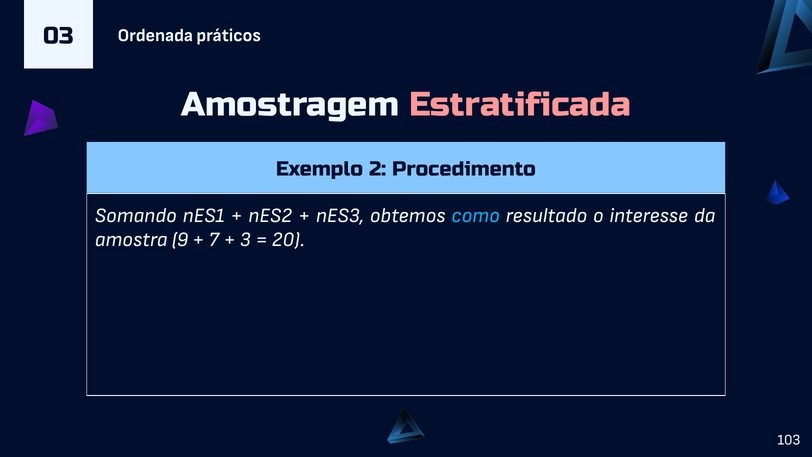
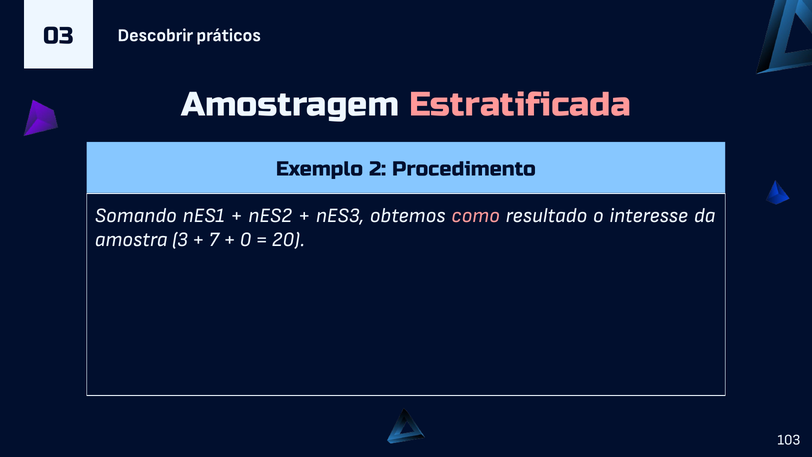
Ordenada: Ordenada -> Descobrir
como colour: light blue -> pink
9: 9 -> 3
3: 3 -> 0
